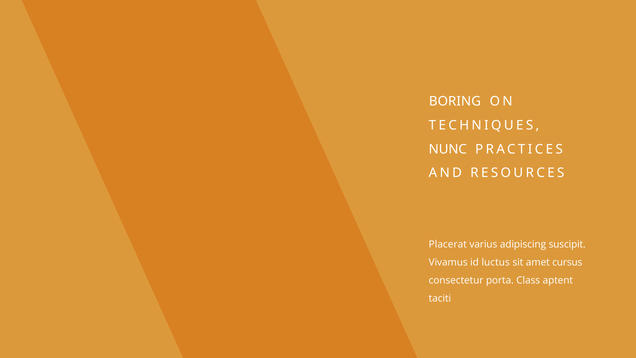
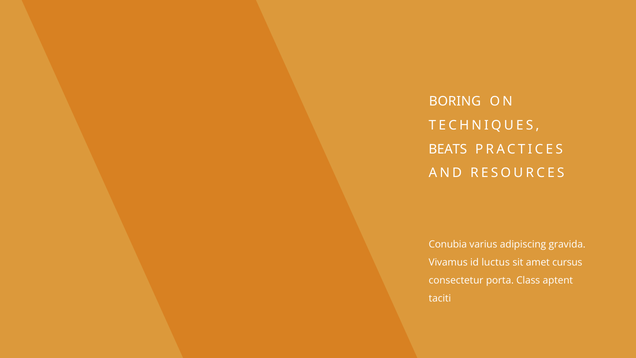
NUNC: NUNC -> BEATS
Placerat: Placerat -> Conubia
suscipit: suscipit -> gravida
